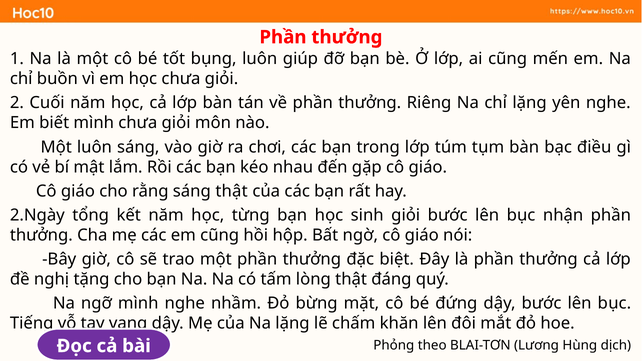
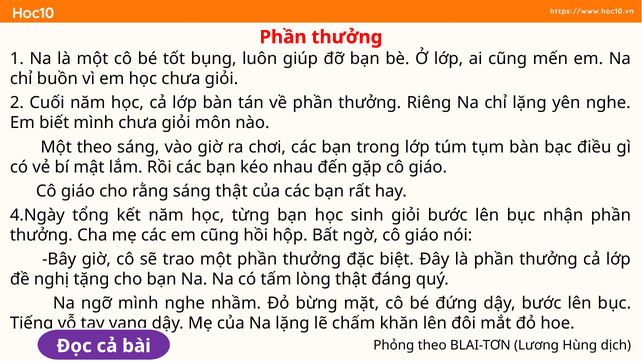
Một luôn: luôn -> theo
2.Ngày: 2.Ngày -> 4.Ngày
